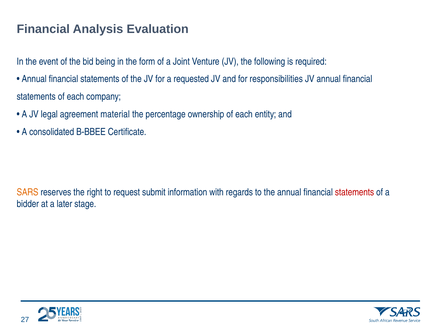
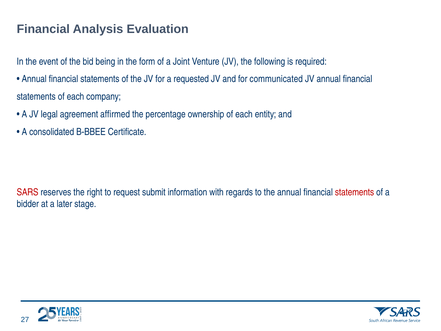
responsibilities: responsibilities -> communicated
material: material -> affirmed
SARS colour: orange -> red
